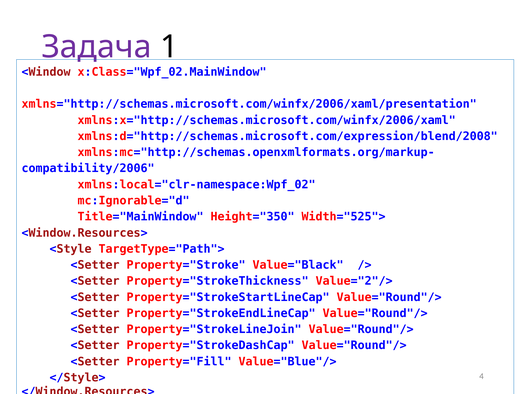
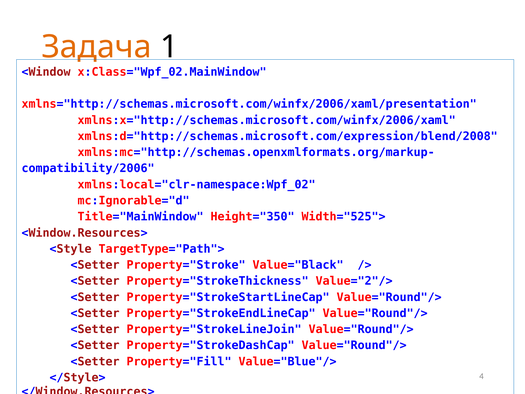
Задача colour: purple -> orange
